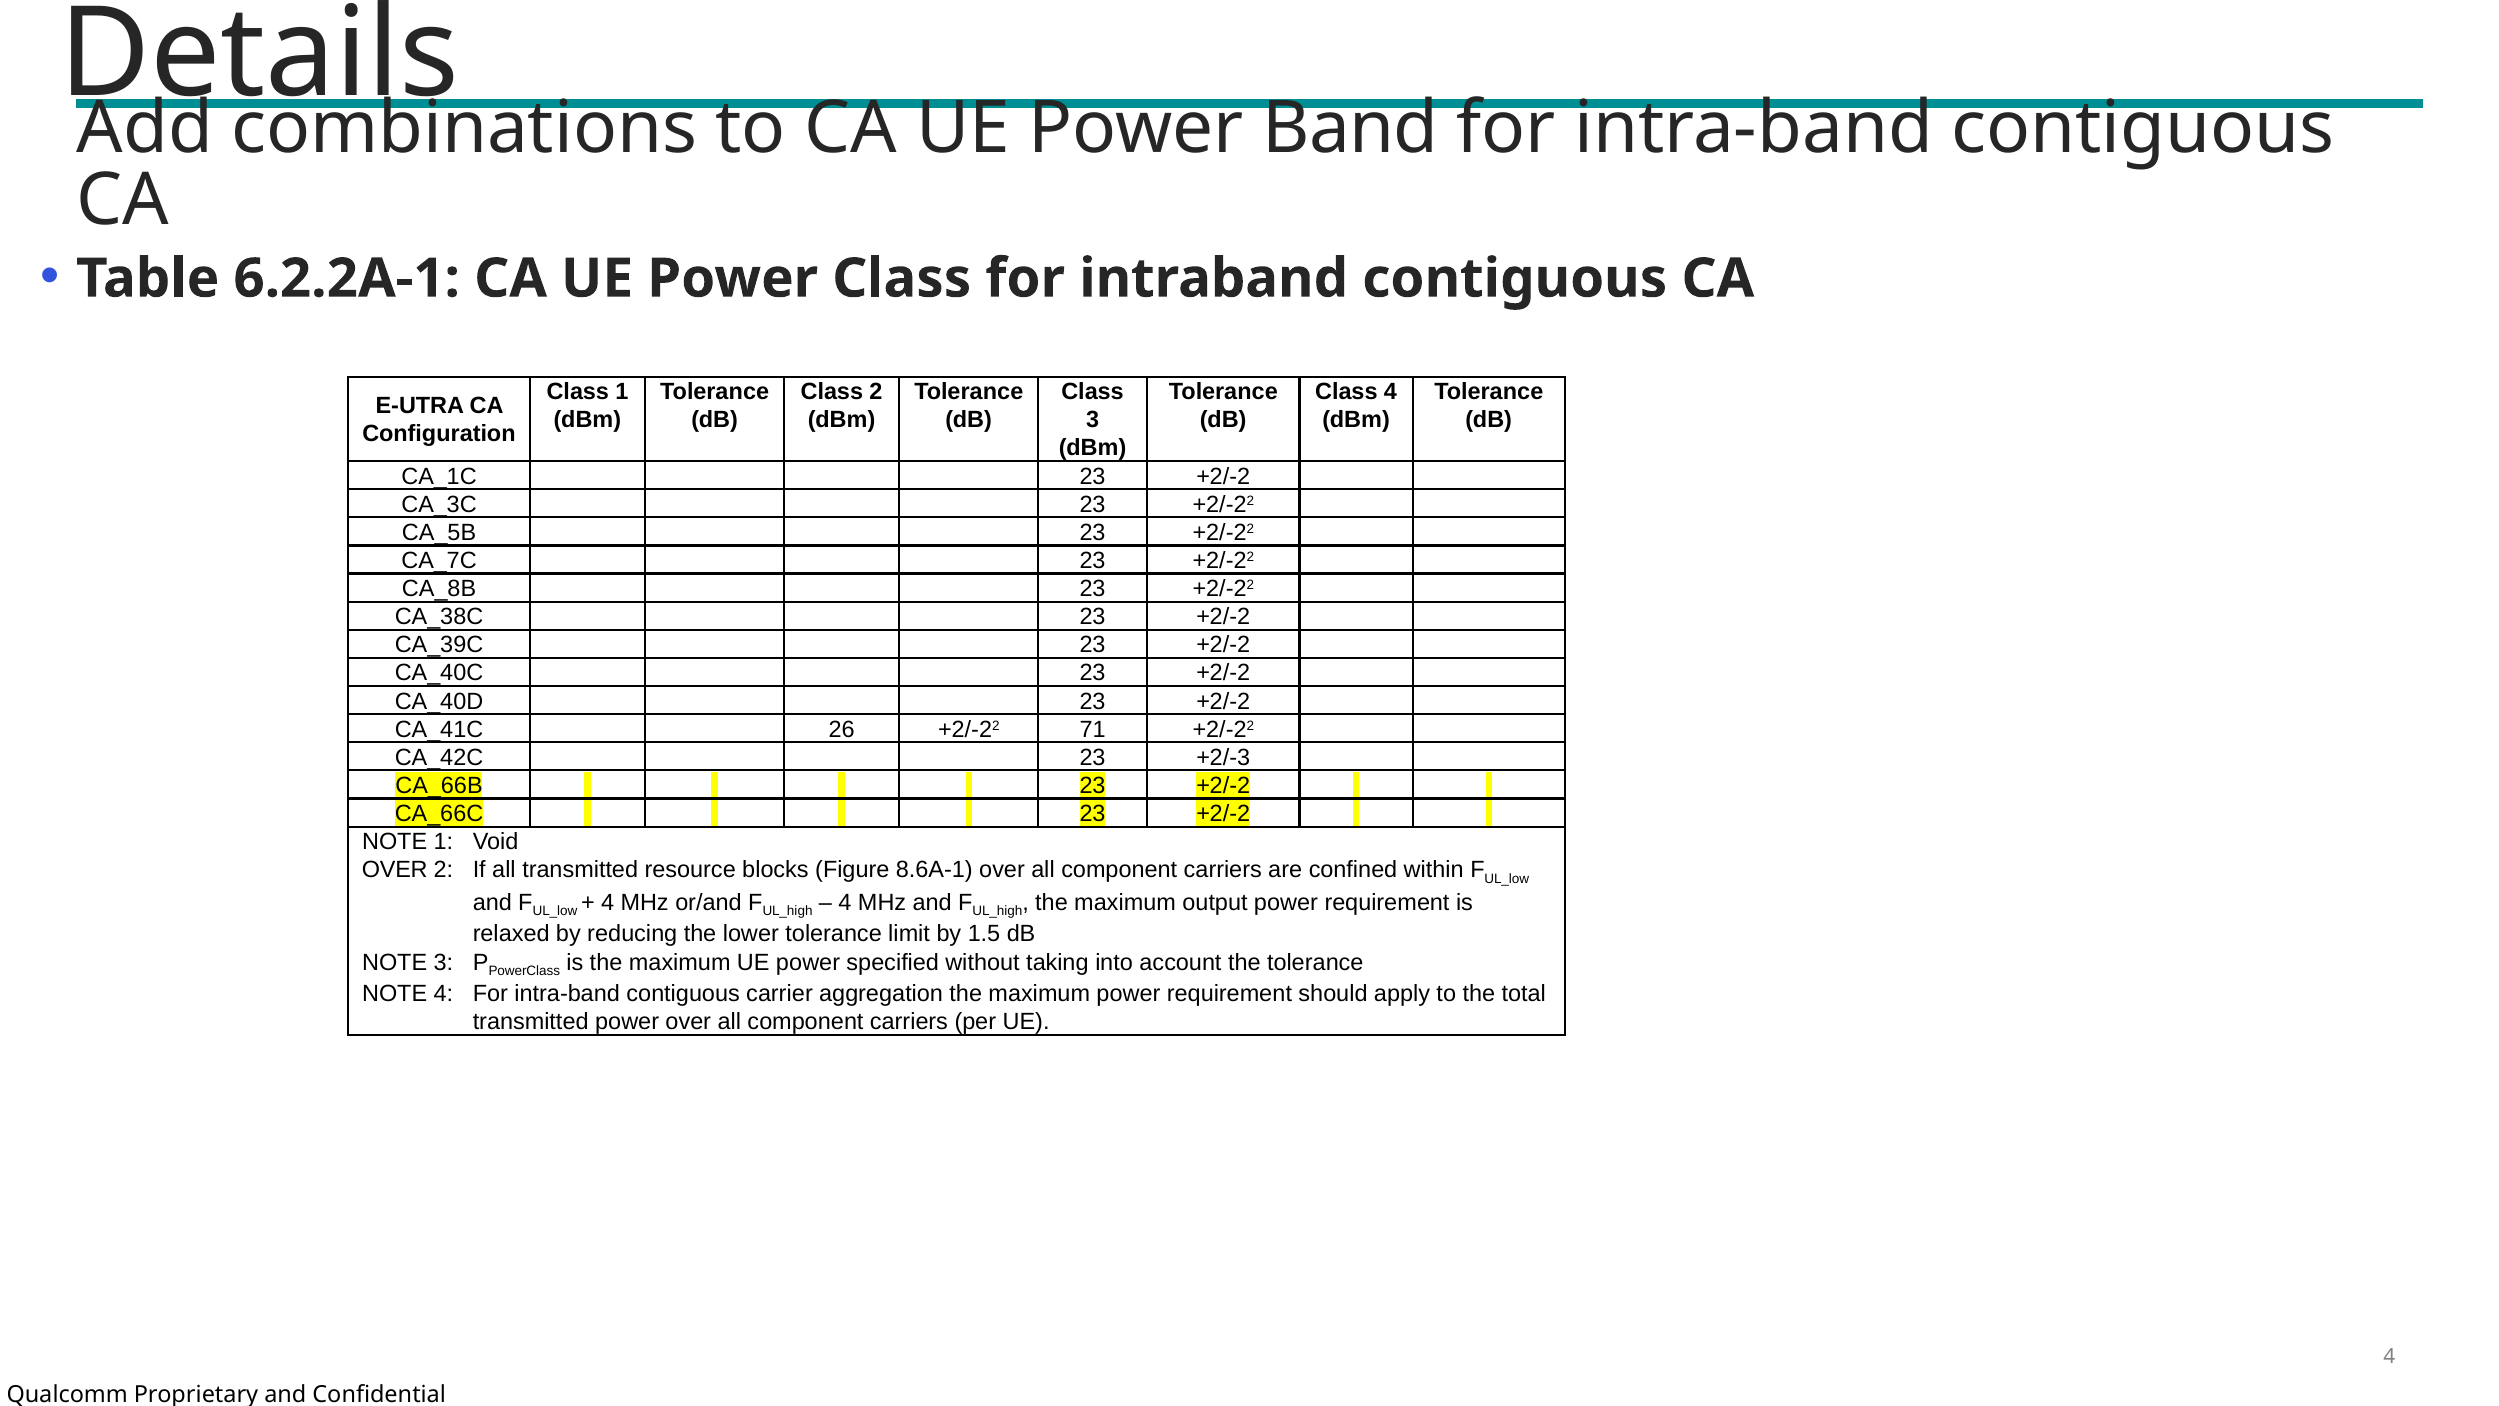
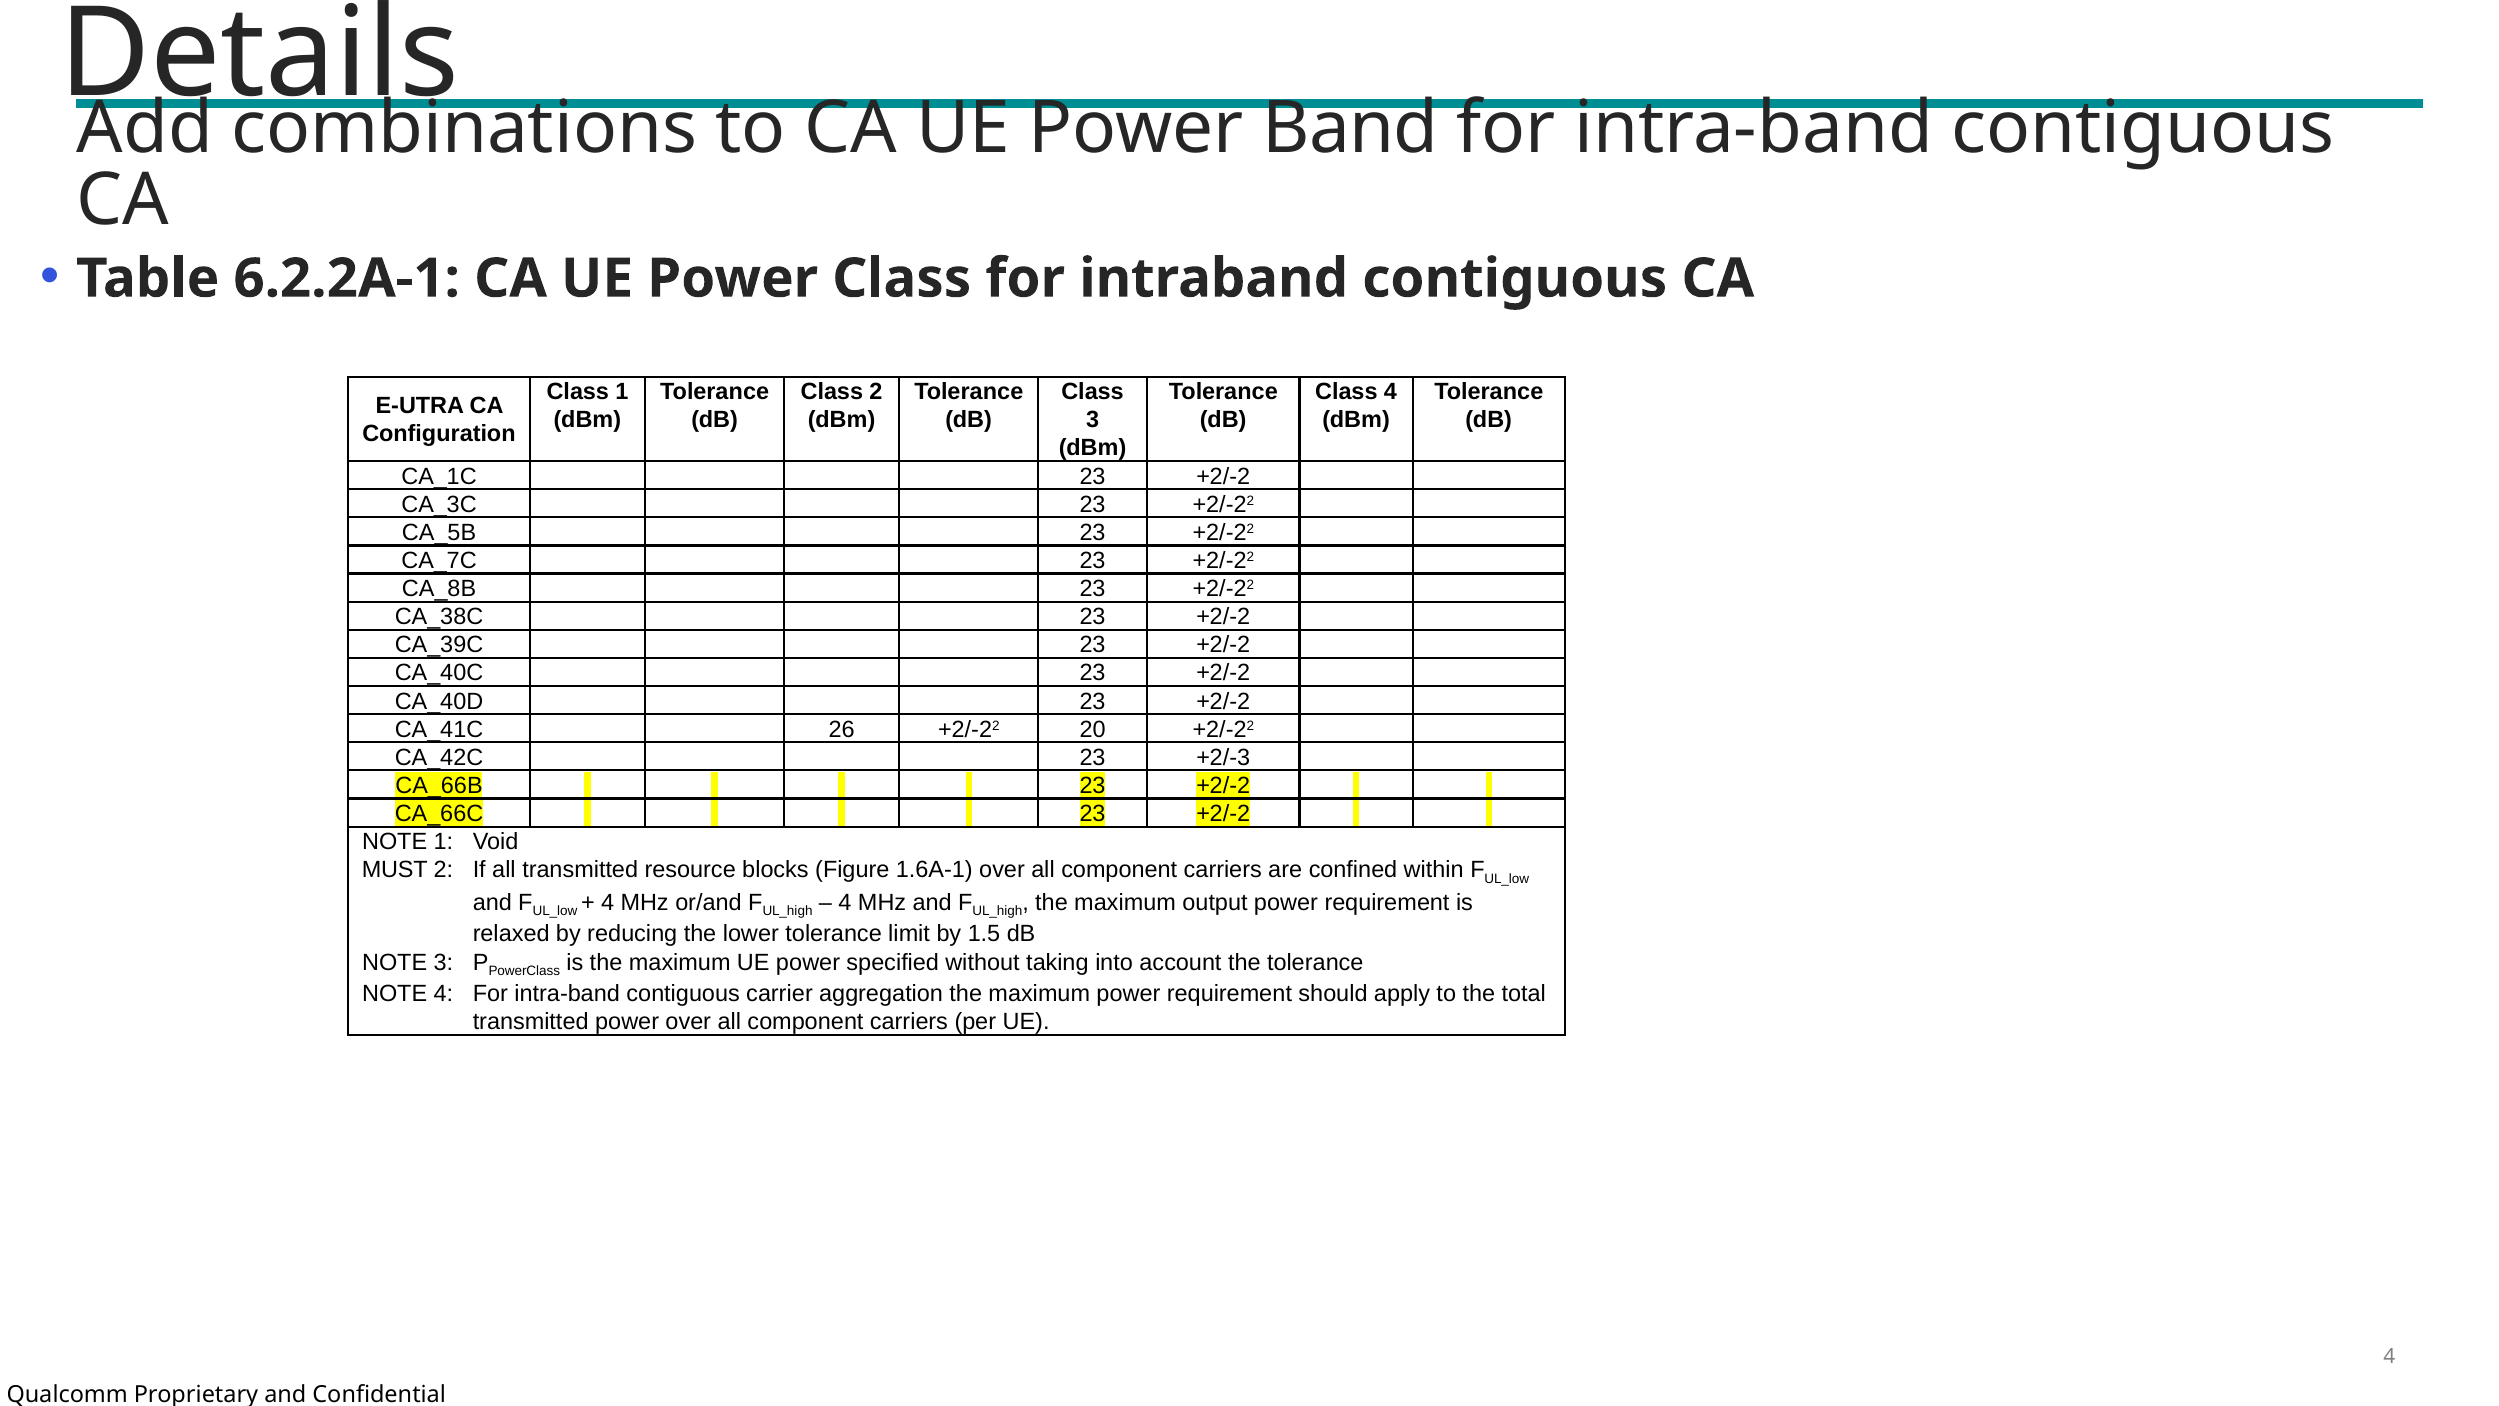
71: 71 -> 20
OVER at (395, 870): OVER -> MUST
8.6A-1: 8.6A-1 -> 1.6A-1
